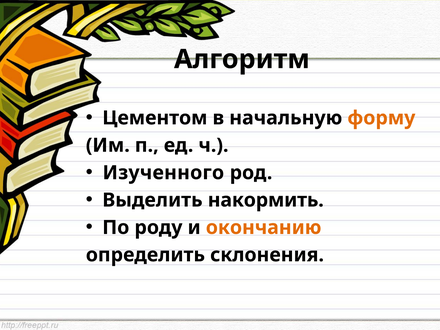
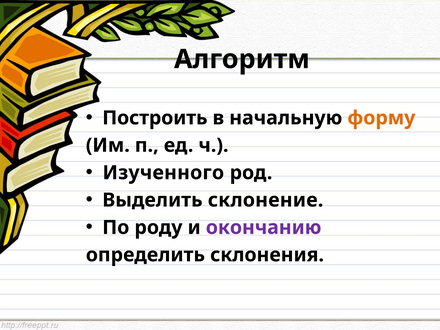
Цементом: Цементом -> Построить
накормить: накормить -> склонение
окончанию colour: orange -> purple
